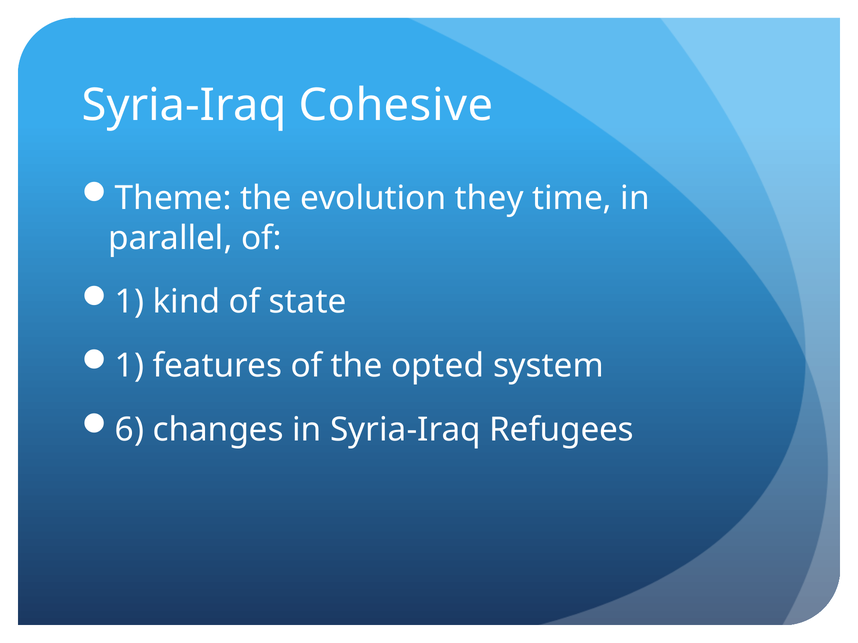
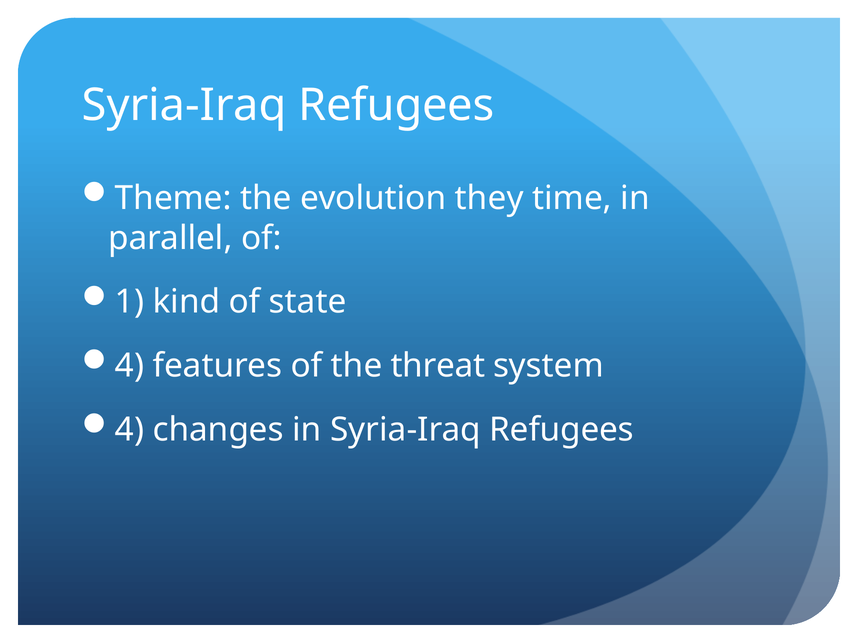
Cohesive at (396, 105): Cohesive -> Refugees
1 at (130, 366): 1 -> 4
opted: opted -> threat
6 at (130, 430): 6 -> 4
